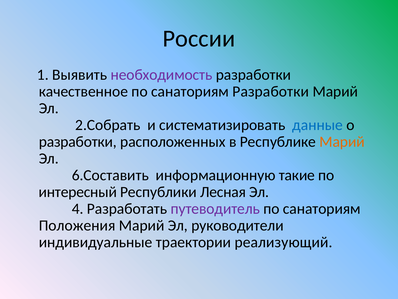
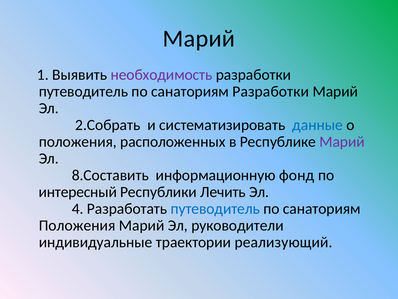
России at (199, 39): России -> Марий
качественное at (83, 91): качественное -> путеводитель
разработки at (78, 141): разработки -> положения
Марий at (342, 141) colour: orange -> purple
6.Составить: 6.Составить -> 8.Составить
такие: такие -> фонд
Лесная: Лесная -> Лечить
путеводитель at (215, 208) colour: purple -> blue
